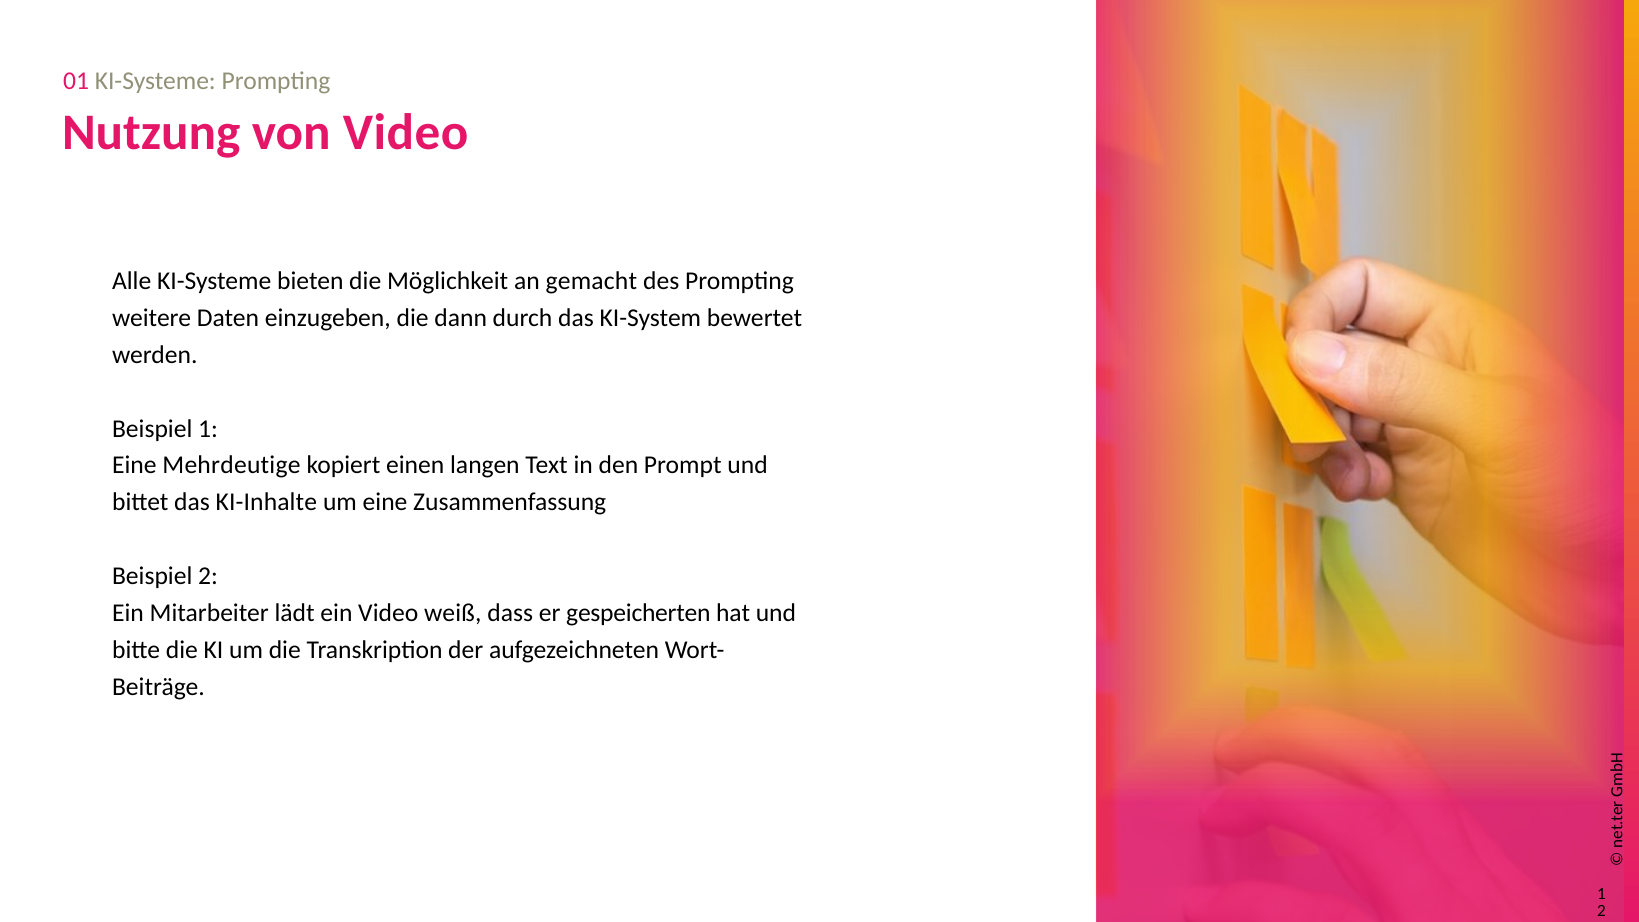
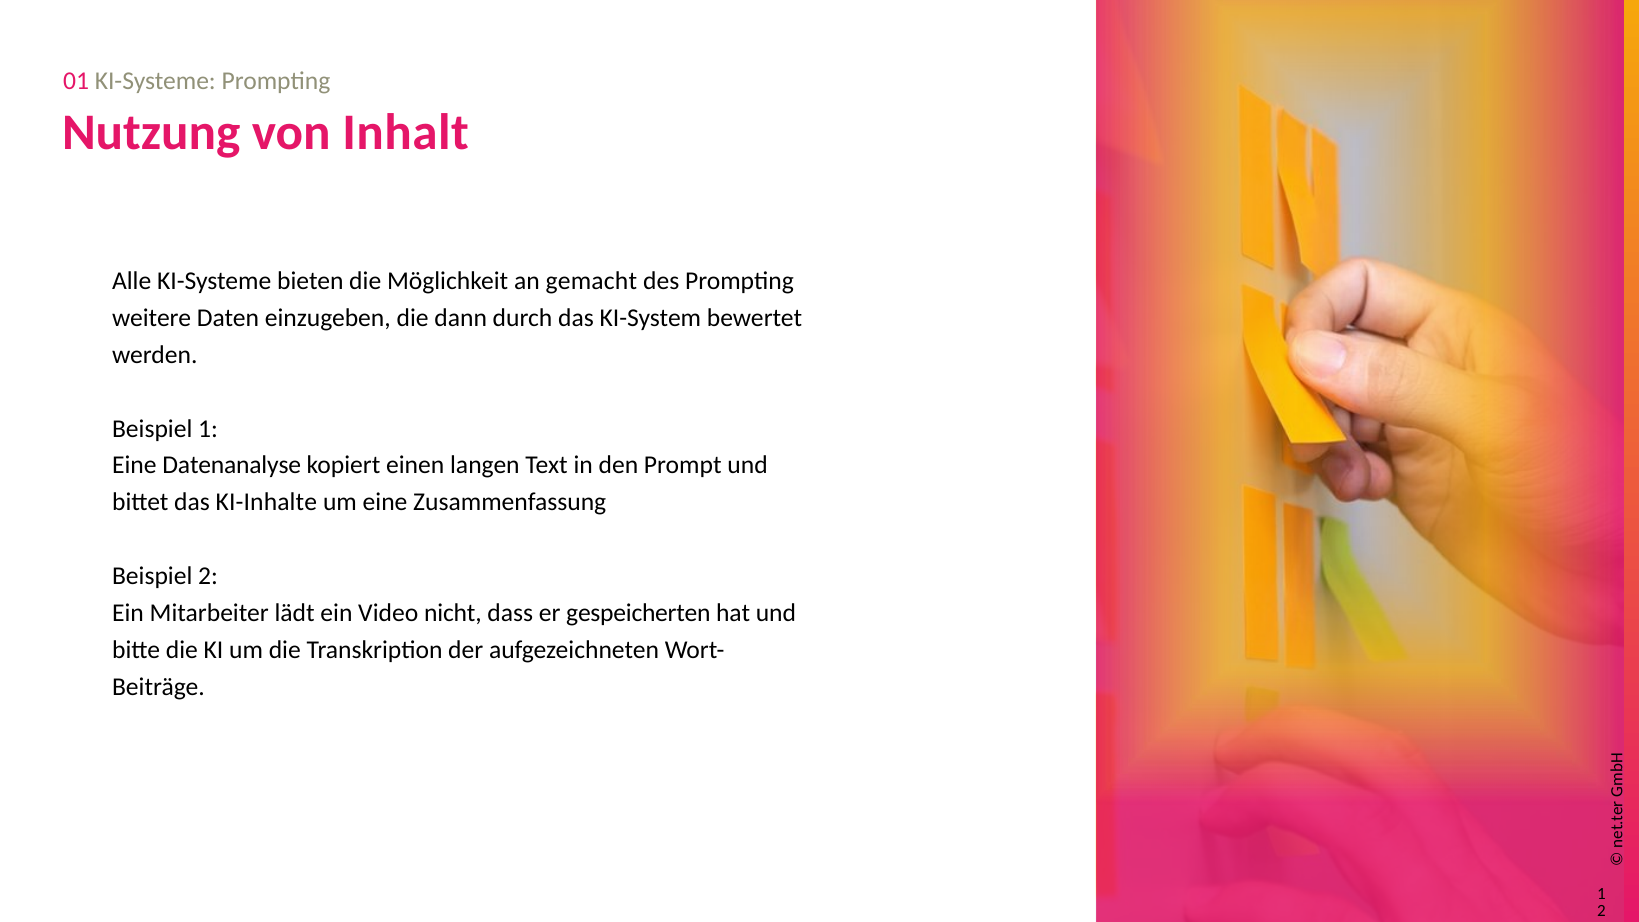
von Video: Video -> Inhalt
Mehrdeutige: Mehrdeutige -> Datenanalyse
weiß: weiß -> nicht
